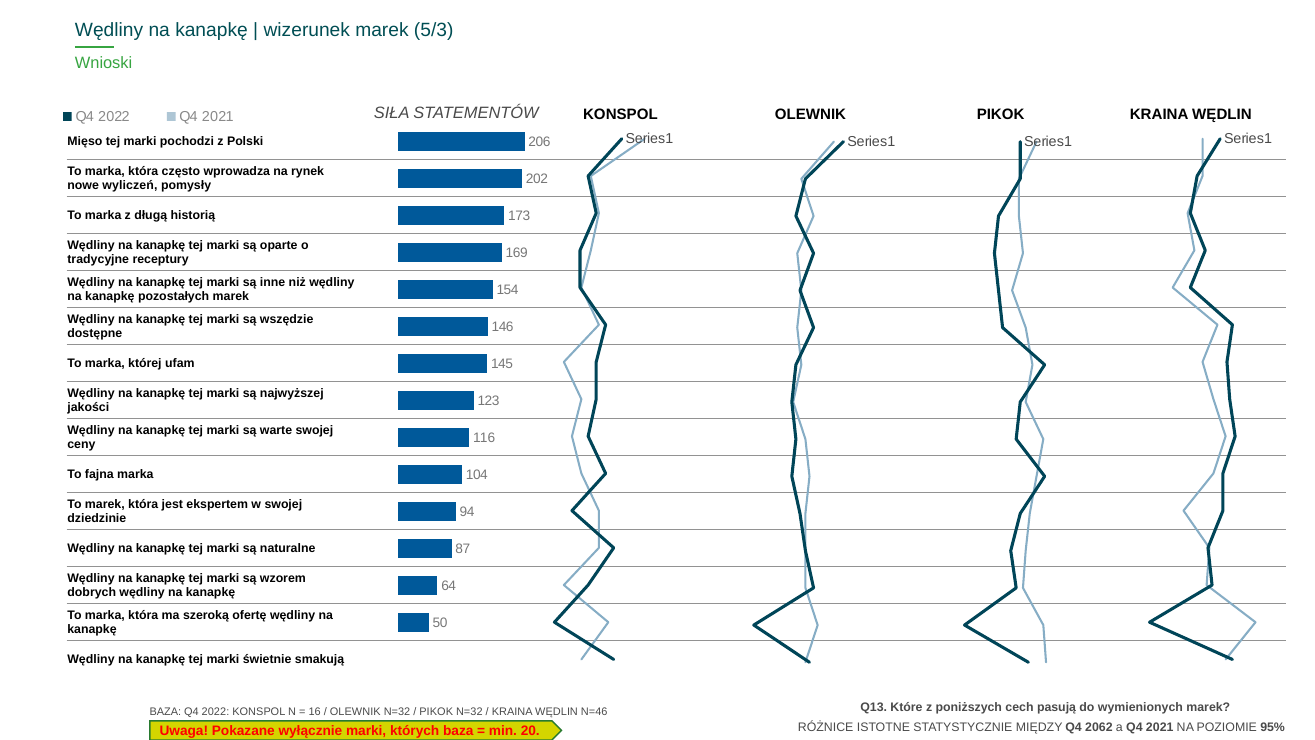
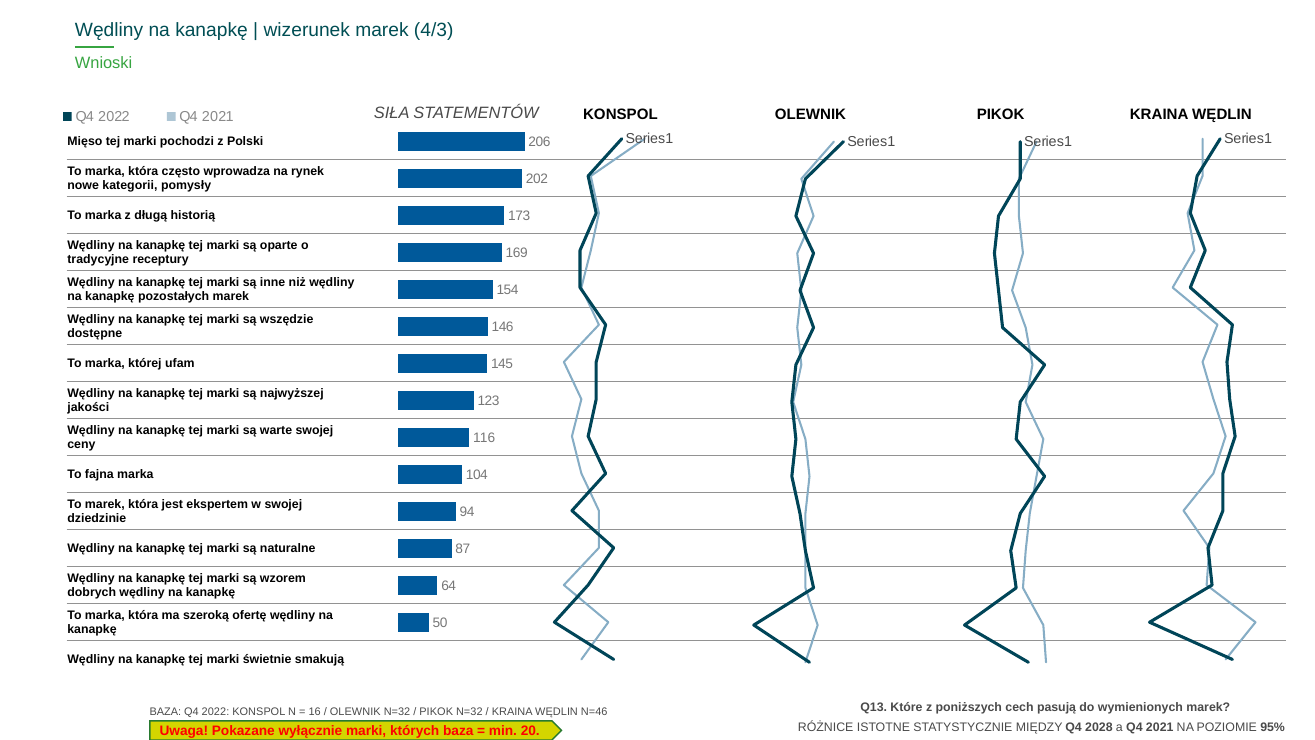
5/3: 5/3 -> 4/3
wyliczeń: wyliczeń -> kategorii
2062: 2062 -> 2028
